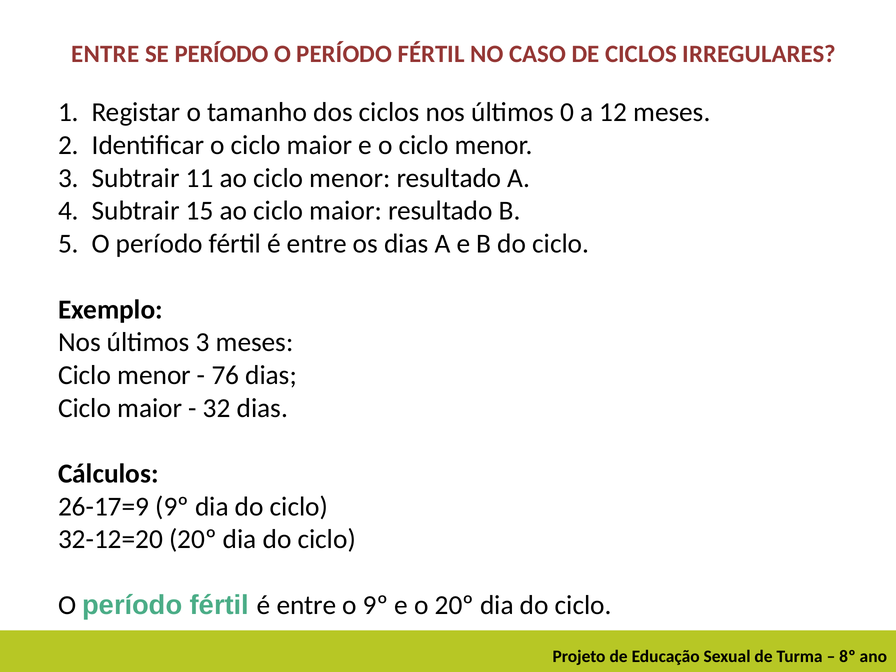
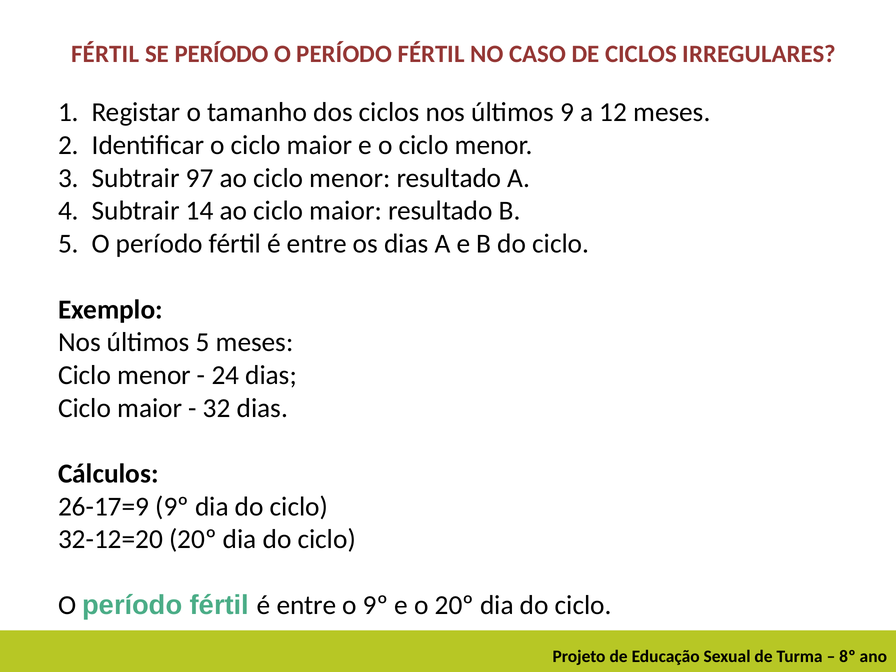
ENTRE at (105, 54): ENTRE -> FÉRTIL
0: 0 -> 9
11: 11 -> 97
15: 15 -> 14
últimos 3: 3 -> 5
76: 76 -> 24
